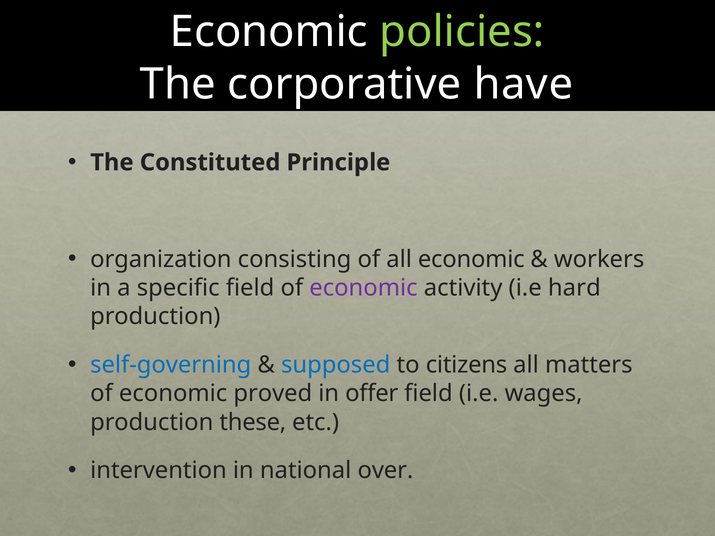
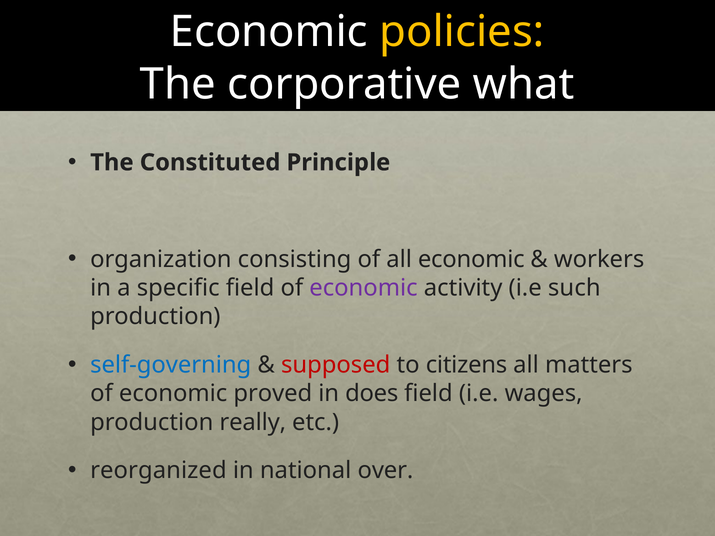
policies colour: light green -> yellow
have: have -> what
hard: hard -> such
supposed colour: blue -> red
offer: offer -> does
these: these -> really
intervention: intervention -> reorganized
